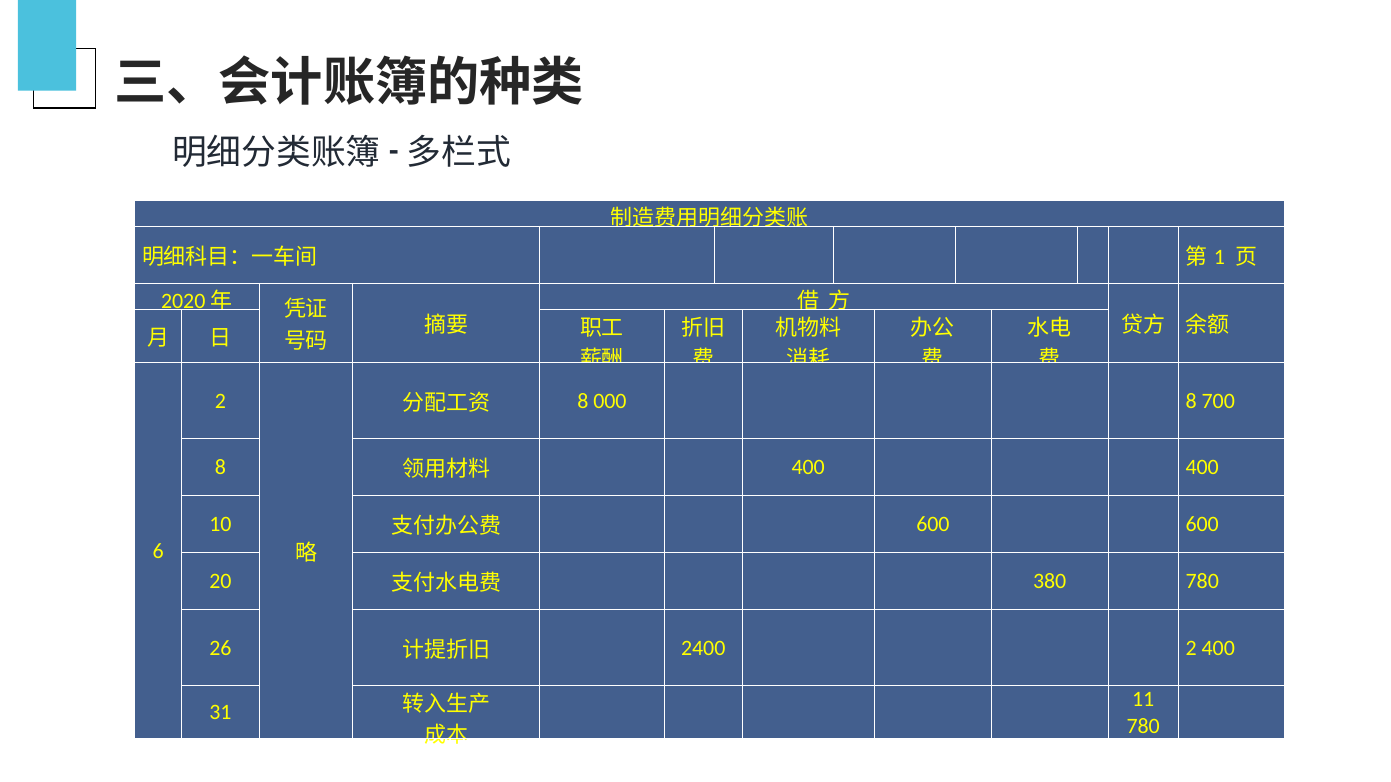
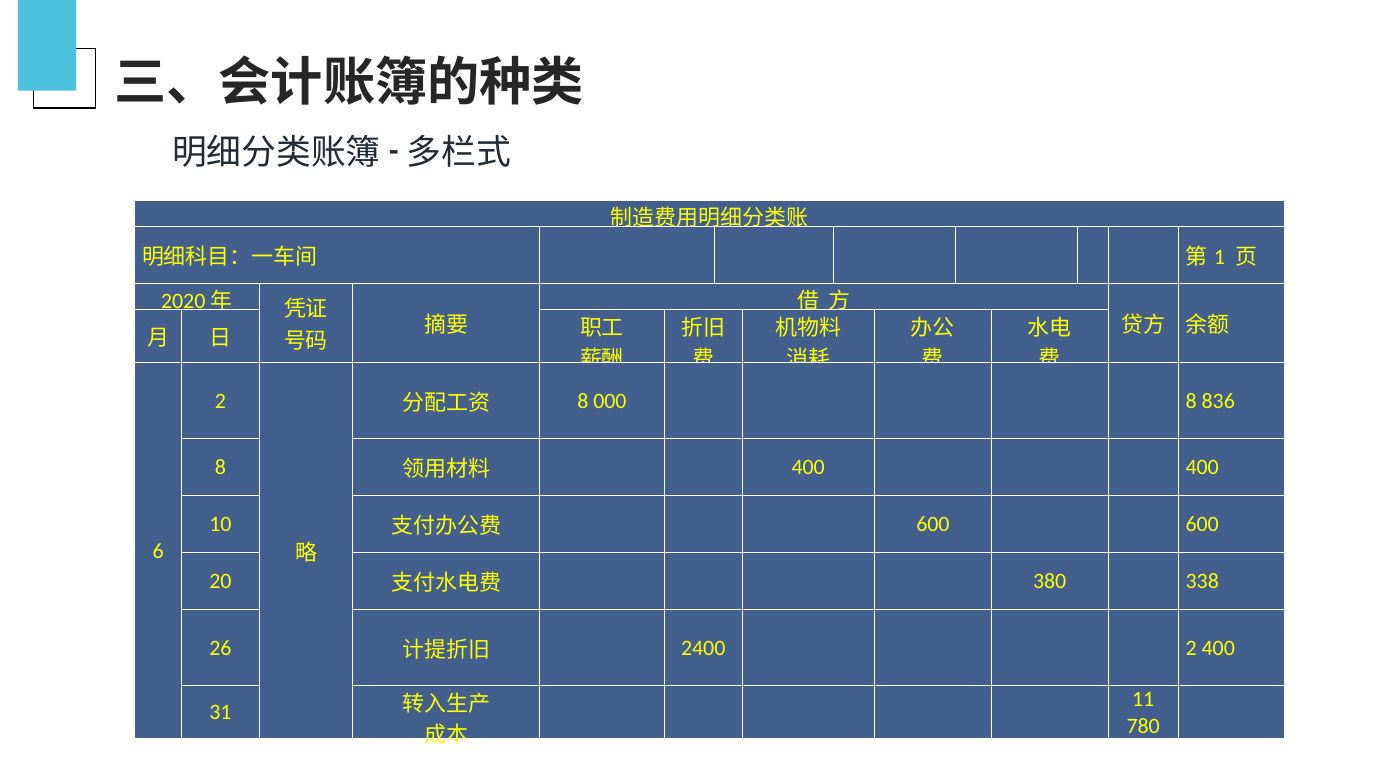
700: 700 -> 836
380 780: 780 -> 338
